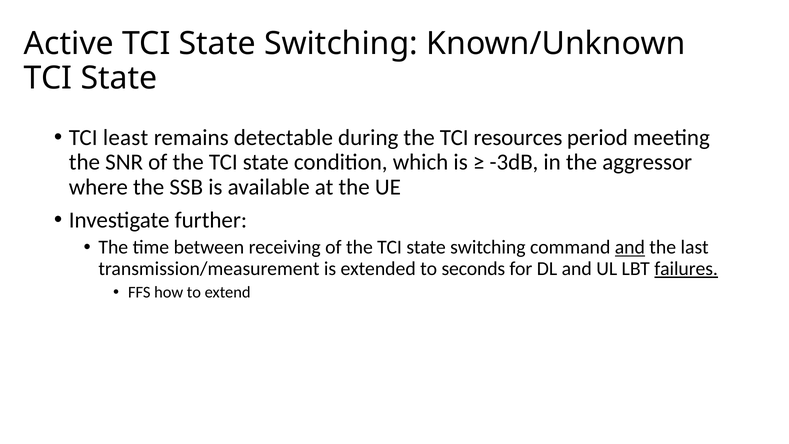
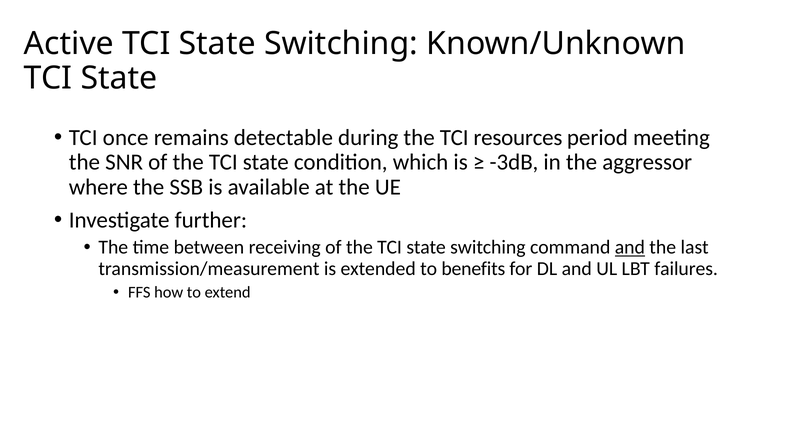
least: least -> once
seconds: seconds -> benefits
failures underline: present -> none
